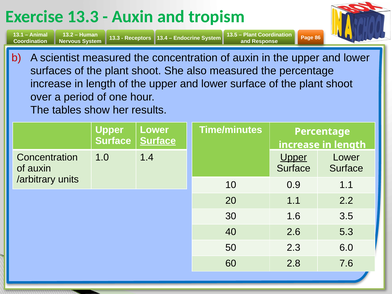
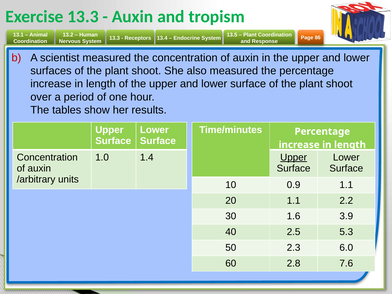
Surface at (158, 141) underline: present -> none
3.5: 3.5 -> 3.9
2.6: 2.6 -> 2.5
